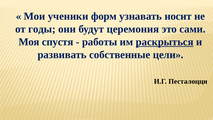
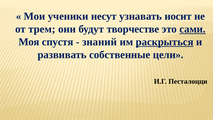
форм: форм -> несут
годы: годы -> трем
церемония: церемония -> творчестве
сами underline: none -> present
работы: работы -> знаний
